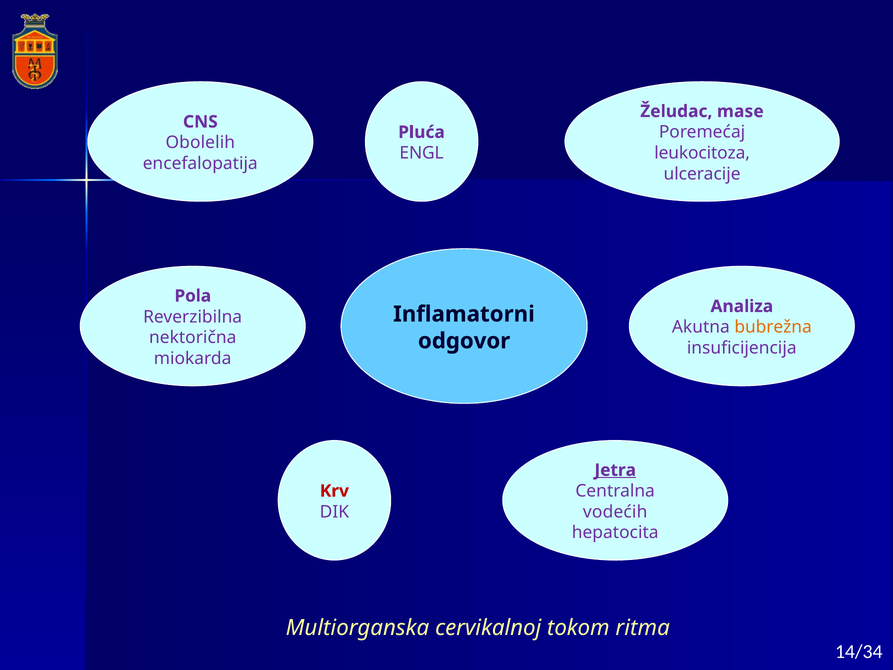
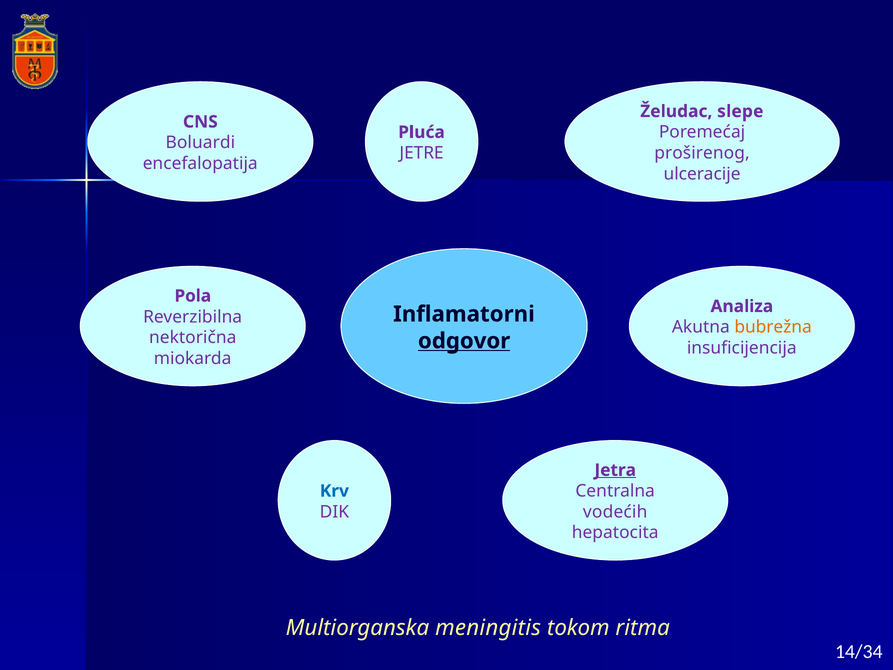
mase: mase -> slepe
Obolelih: Obolelih -> Boluardi
ENGL: ENGL -> JETRE
leukocitoza: leukocitoza -> proširenog
odgovor underline: none -> present
Krv colour: red -> blue
cervikalnoj: cervikalnoj -> meningitis
